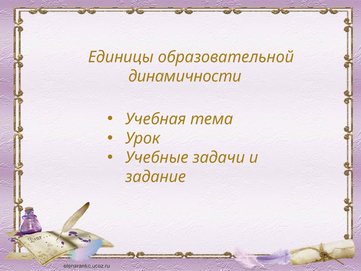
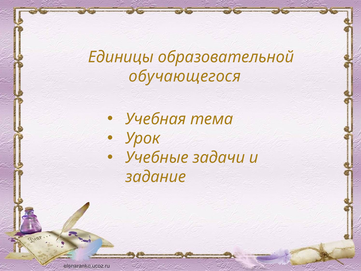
динамичности: динамичности -> обучающегося
